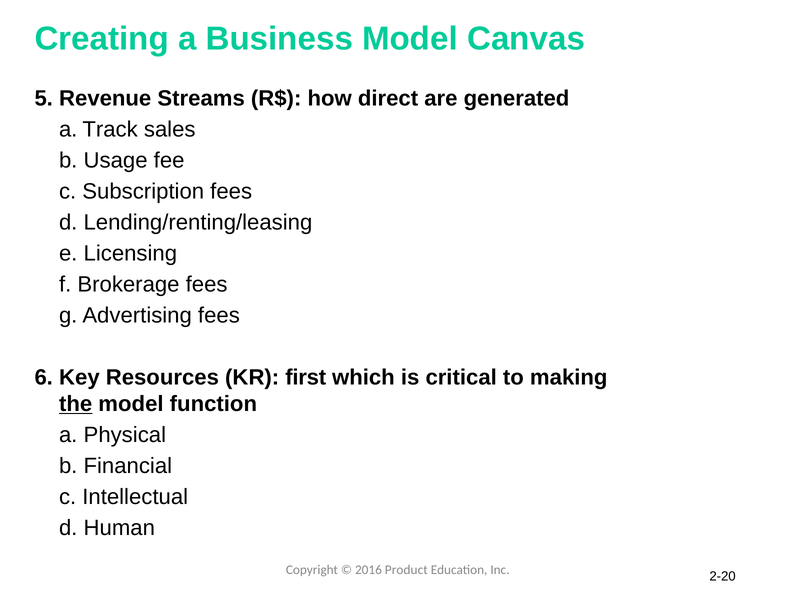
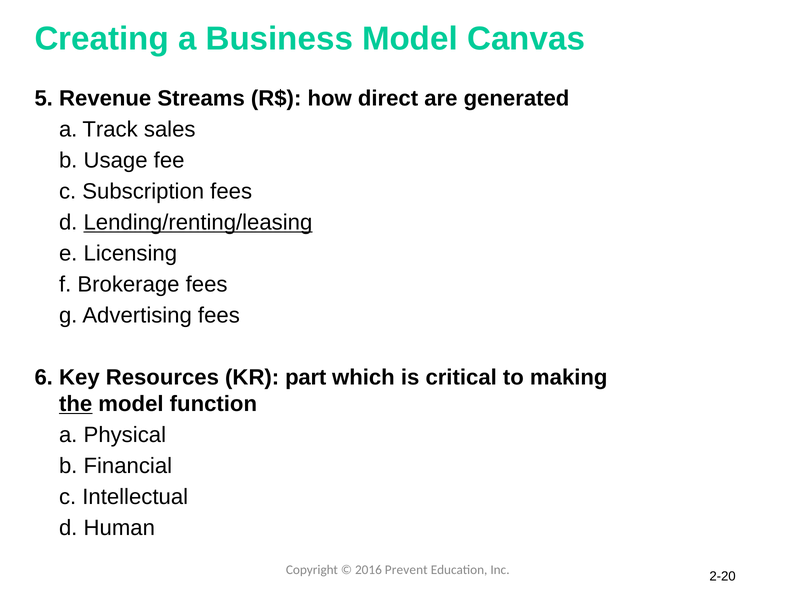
Lending/renting/leasing underline: none -> present
first: first -> part
Product: Product -> Prevent
